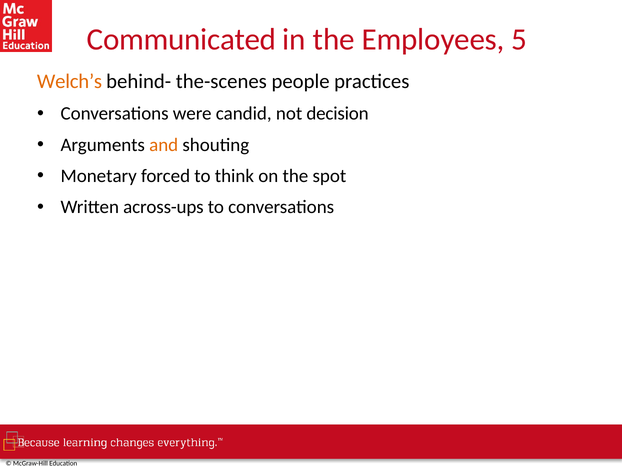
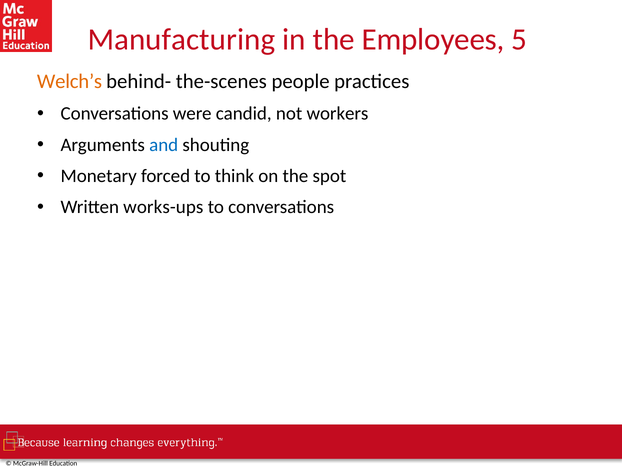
Communicated: Communicated -> Manufacturing
decision: decision -> workers
and colour: orange -> blue
across-ups: across-ups -> works-ups
